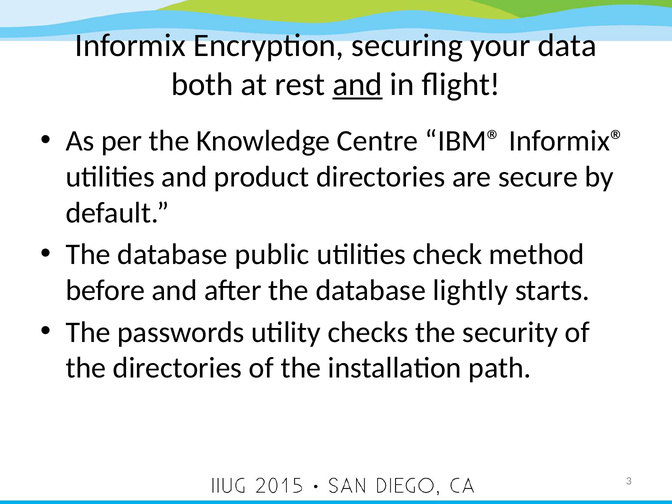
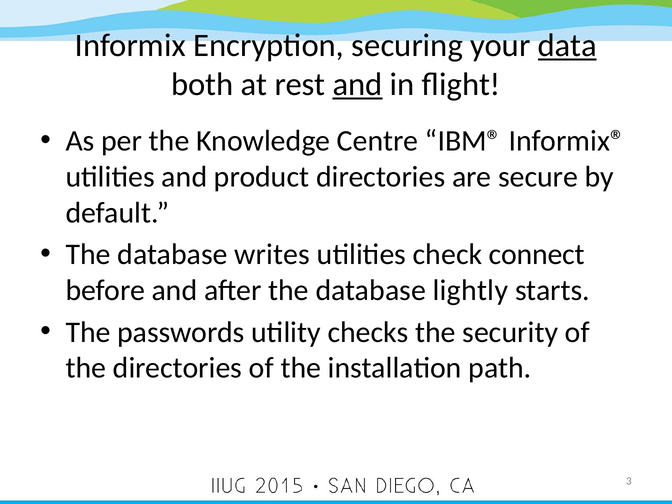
data underline: none -> present
public: public -> writes
method: method -> connect
